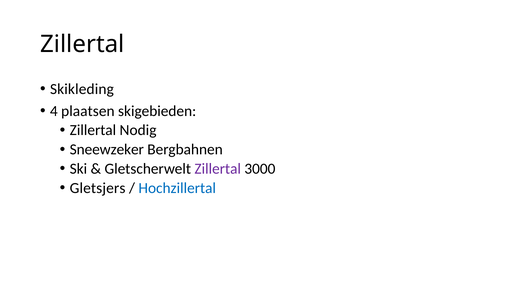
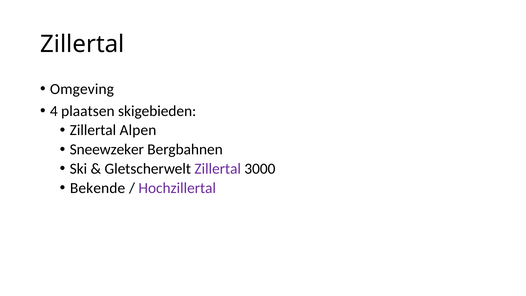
Skikleding: Skikleding -> Omgeving
Nodig: Nodig -> Alpen
Gletsjers: Gletsjers -> Bekende
Hochzillertal colour: blue -> purple
